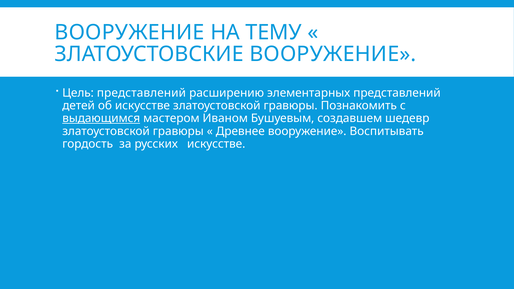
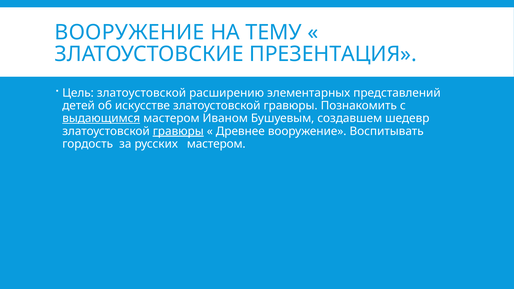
ЗЛАТОУСТОВСКИЕ ВООРУЖЕНИЕ: ВООРУЖЕНИЕ -> ПРЕЗЕНТАЦИЯ
Цель представлений: представлений -> златоустовской
гравюры at (178, 131) underline: none -> present
русских искусстве: искусстве -> мастером
